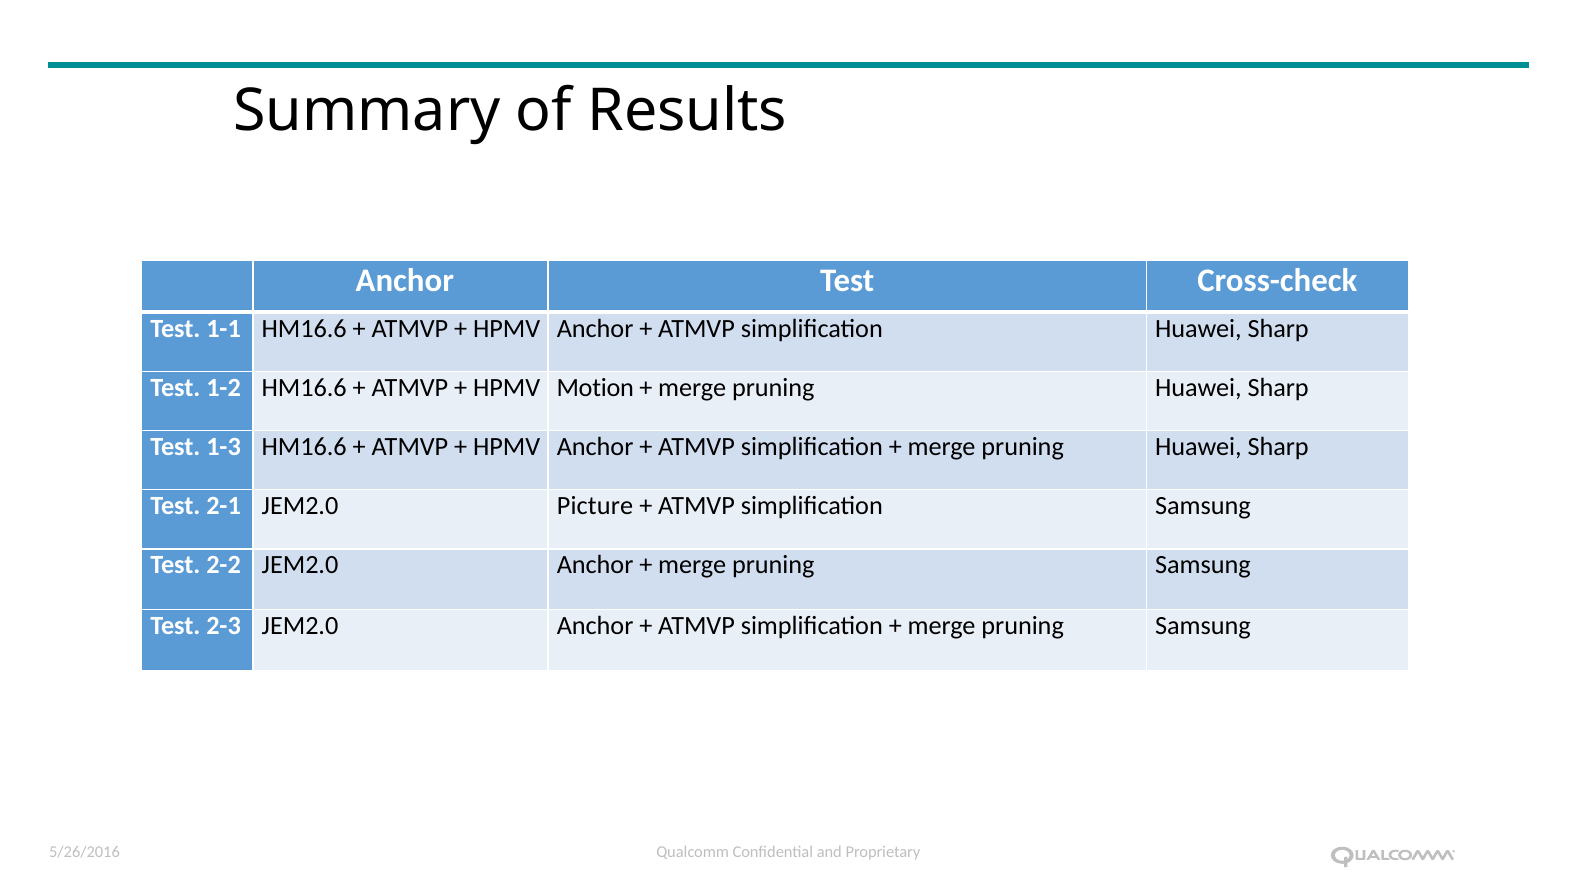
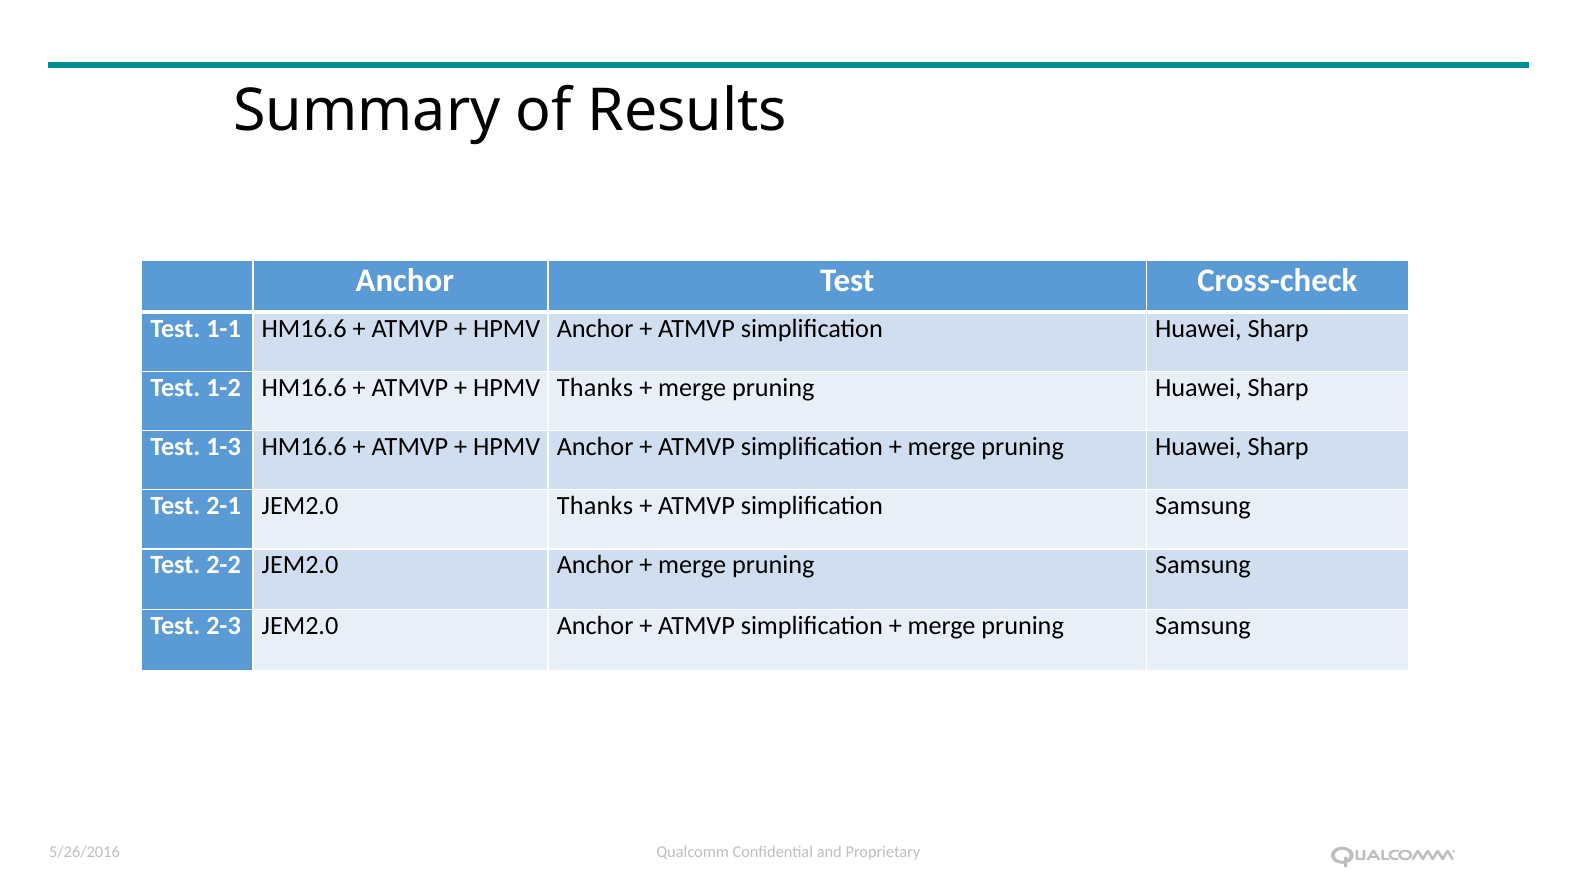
HPMV Motion: Motion -> Thanks
JEM2.0 Picture: Picture -> Thanks
